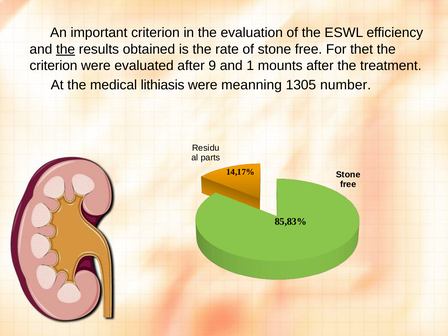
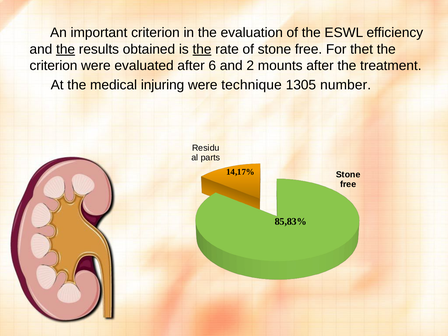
the at (202, 49) underline: none -> present
9: 9 -> 6
1: 1 -> 2
lithiasis: lithiasis -> injuring
meanning: meanning -> technique
